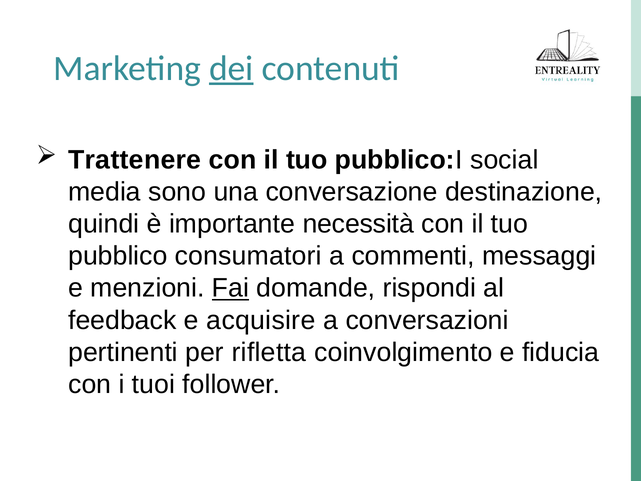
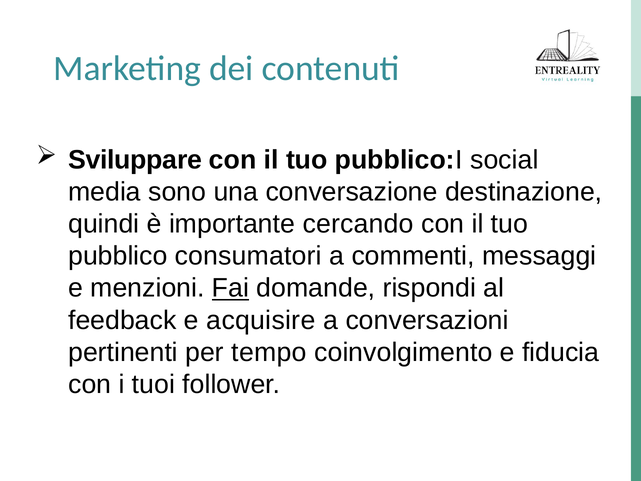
dei underline: present -> none
Trattenere: Trattenere -> Sviluppare
necessità: necessità -> cercando
rifletta: rifletta -> tempo
